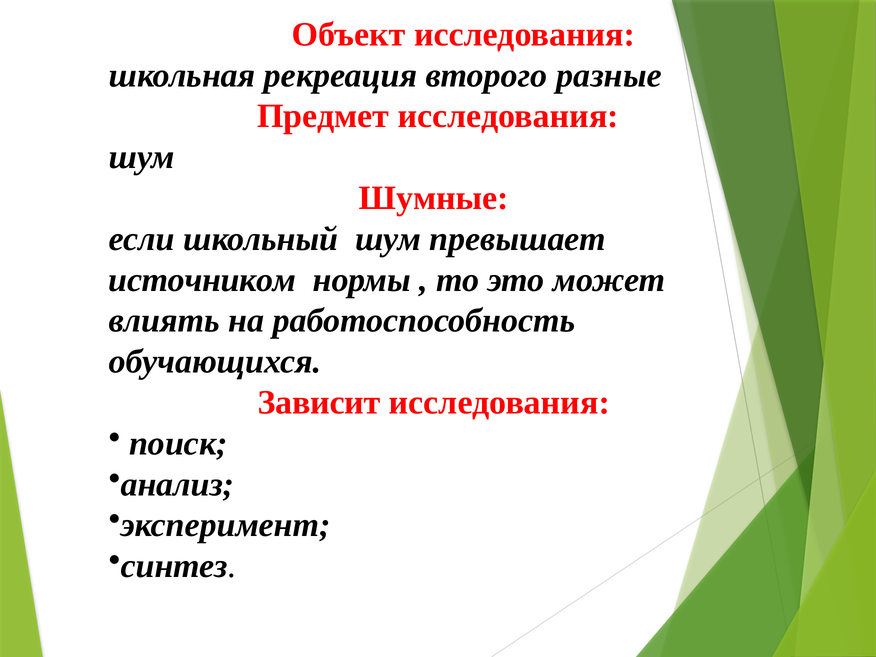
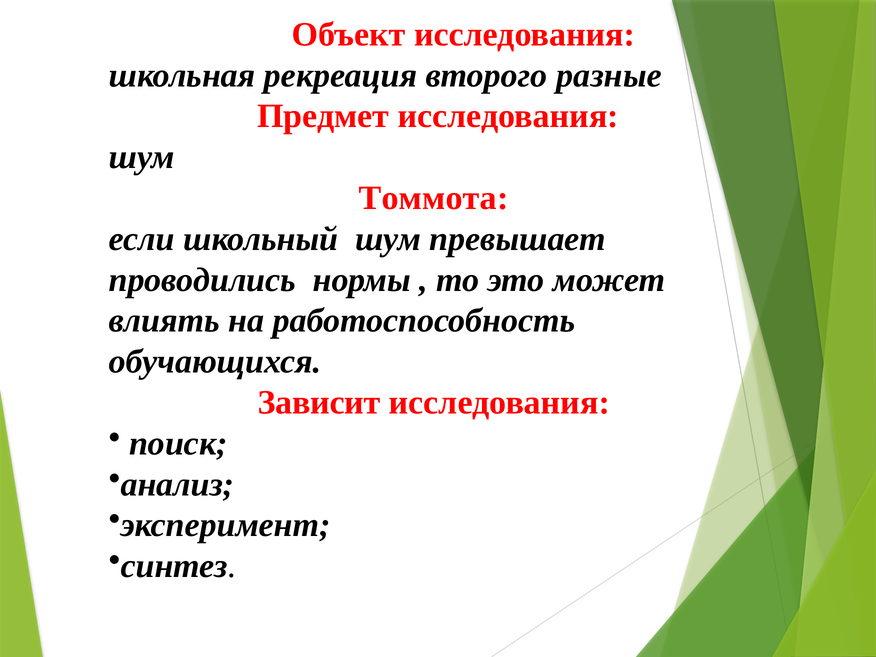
Шумные: Шумные -> Томмота
источником: источником -> проводились
